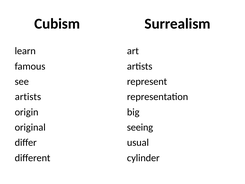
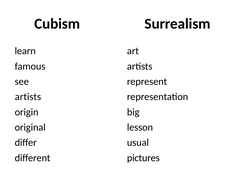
seeing: seeing -> lesson
cylinder: cylinder -> pictures
